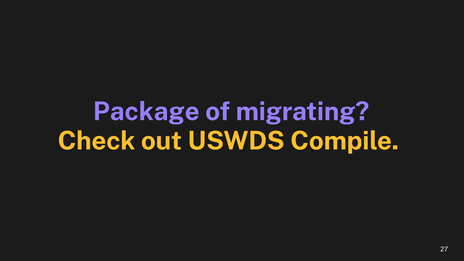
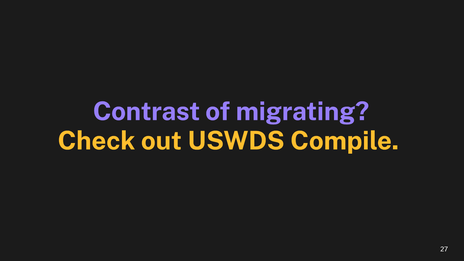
Package: Package -> Contrast
